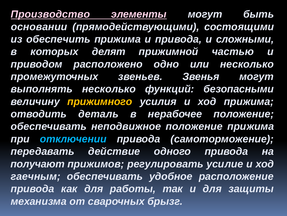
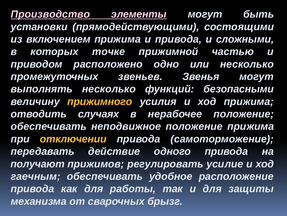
основании: основании -> установки
обеспечить: обеспечить -> включением
делят: делят -> точке
деталь: деталь -> случаях
отключении colour: light blue -> yellow
